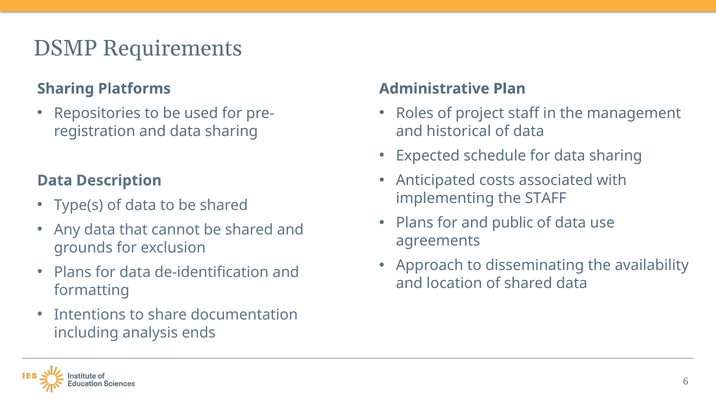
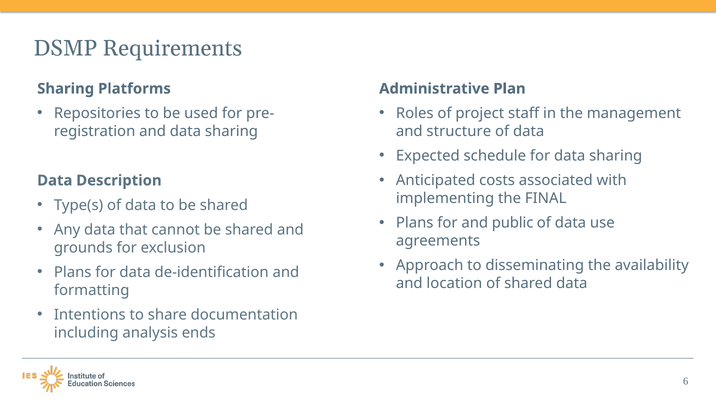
historical: historical -> structure
the STAFF: STAFF -> FINAL
